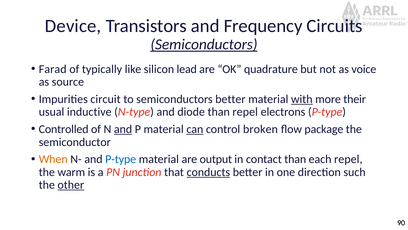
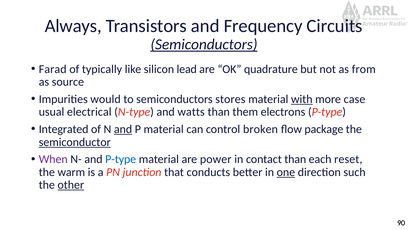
Device: Device -> Always
voice: voice -> from
circuit: circuit -> would
semiconductors better: better -> stores
their: their -> case
inductive: inductive -> electrical
diode: diode -> watts
than repel: repel -> them
Controlled: Controlled -> Integrated
can underline: present -> none
semiconductor underline: none -> present
When colour: orange -> purple
output: output -> power
each repel: repel -> reset
conducts underline: present -> none
one underline: none -> present
